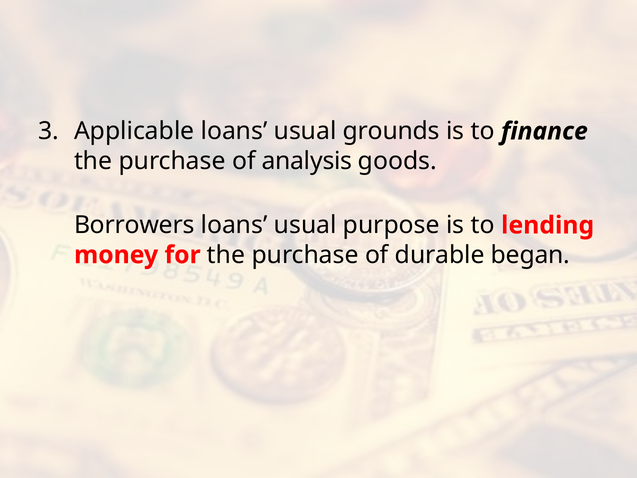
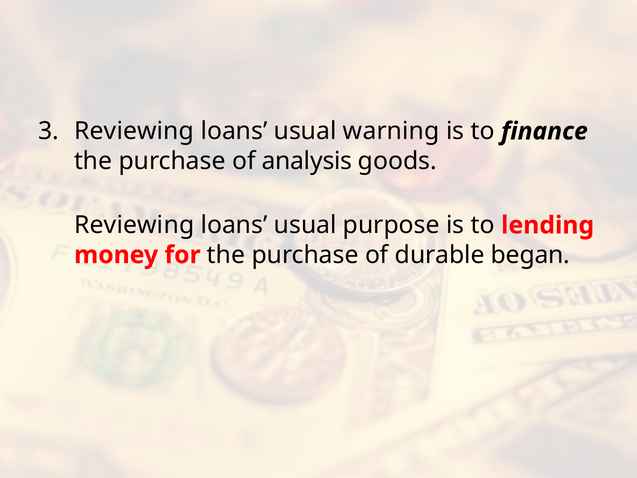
Applicable at (134, 131): Applicable -> Reviewing
grounds: grounds -> warning
Borrowers at (134, 225): Borrowers -> Reviewing
